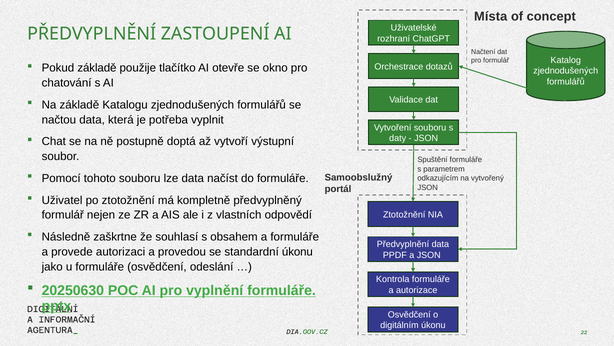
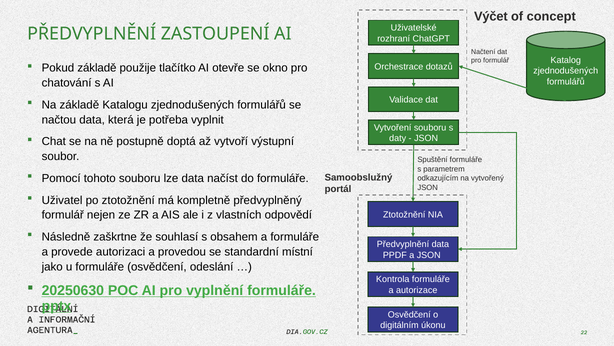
Místa: Místa -> Výčet
standardní úkonu: úkonu -> místní
